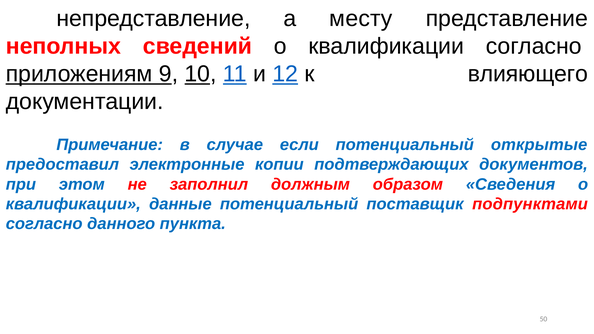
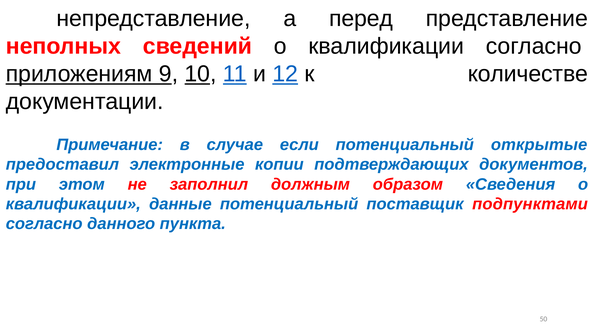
месту: месту -> перед
влияющего: влияющего -> количестве
